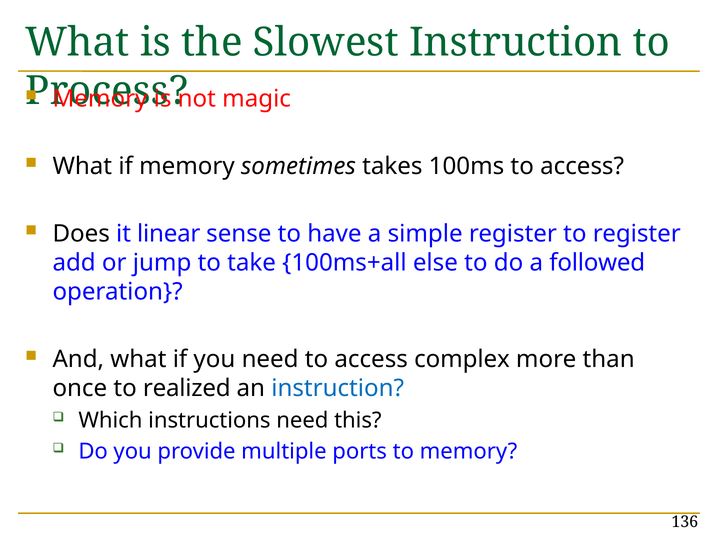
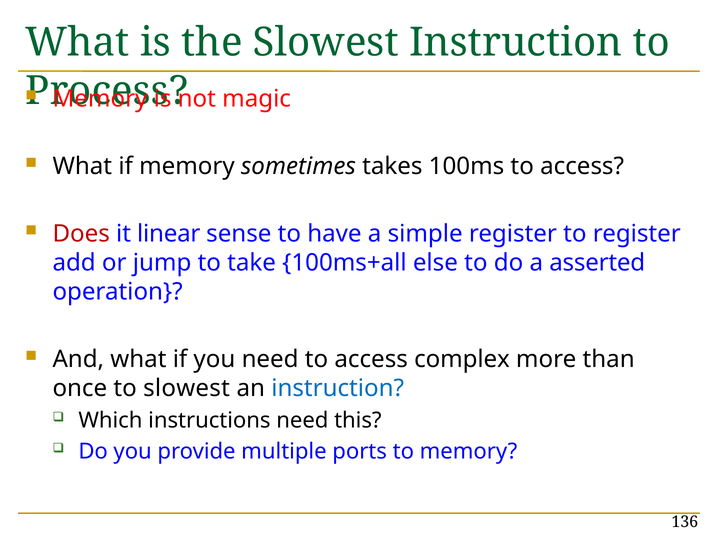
Does colour: black -> red
followed: followed -> asserted
to realized: realized -> slowest
